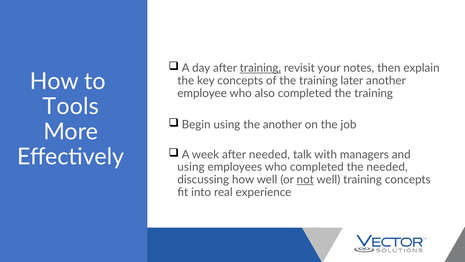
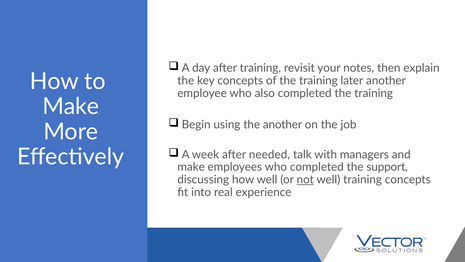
training at (260, 68) underline: present -> none
Tools at (71, 106): Tools -> Make
using at (191, 167): using -> make
the needed: needed -> support
